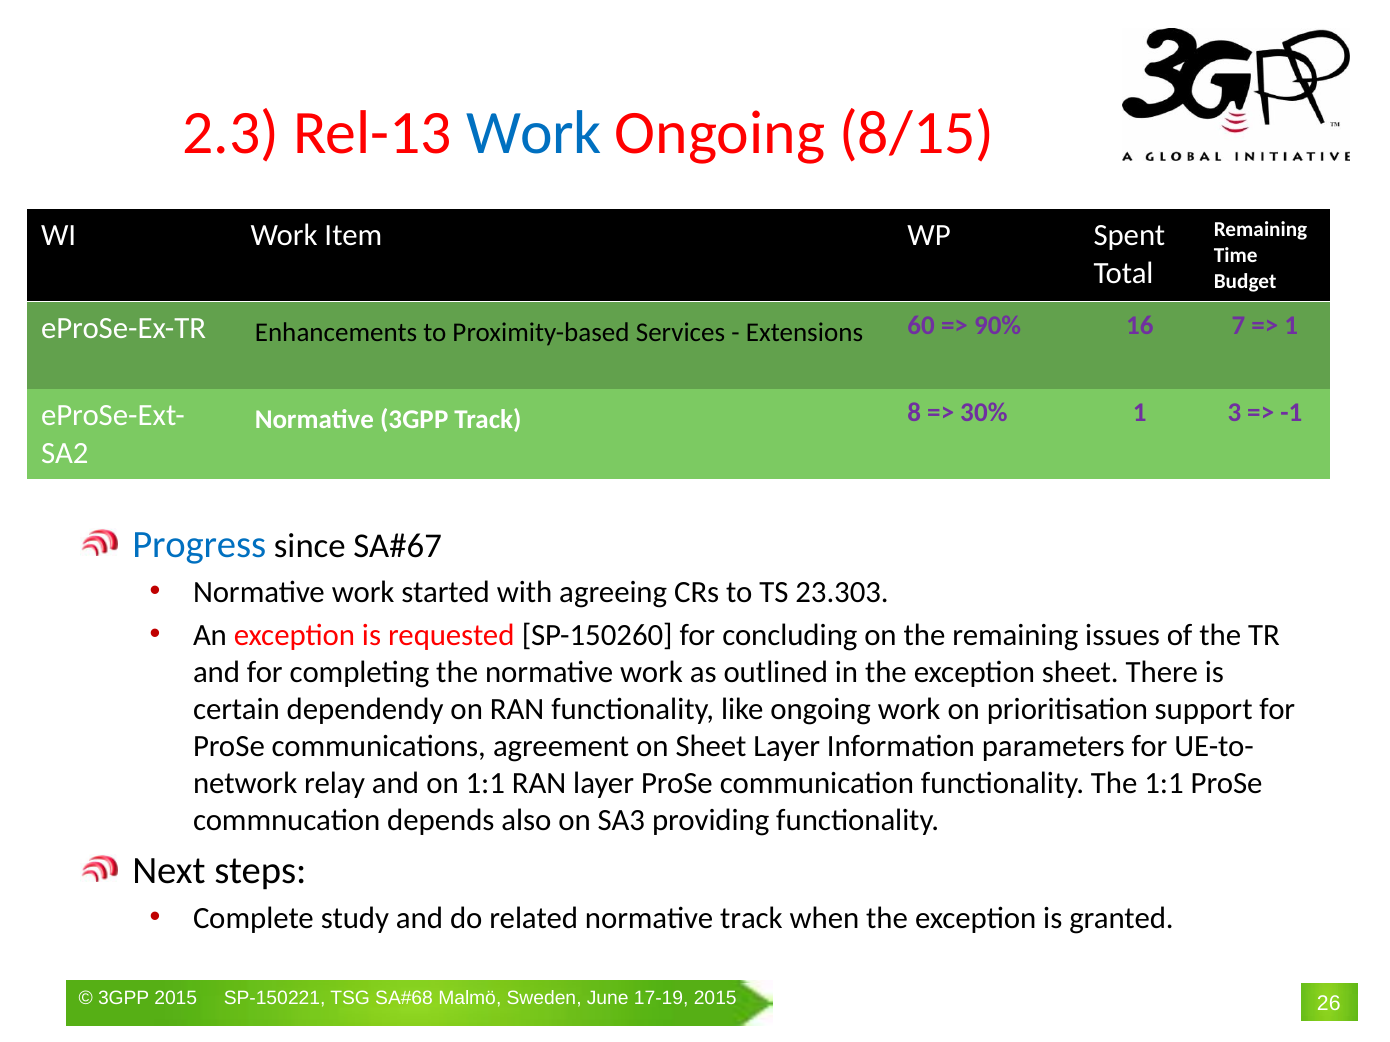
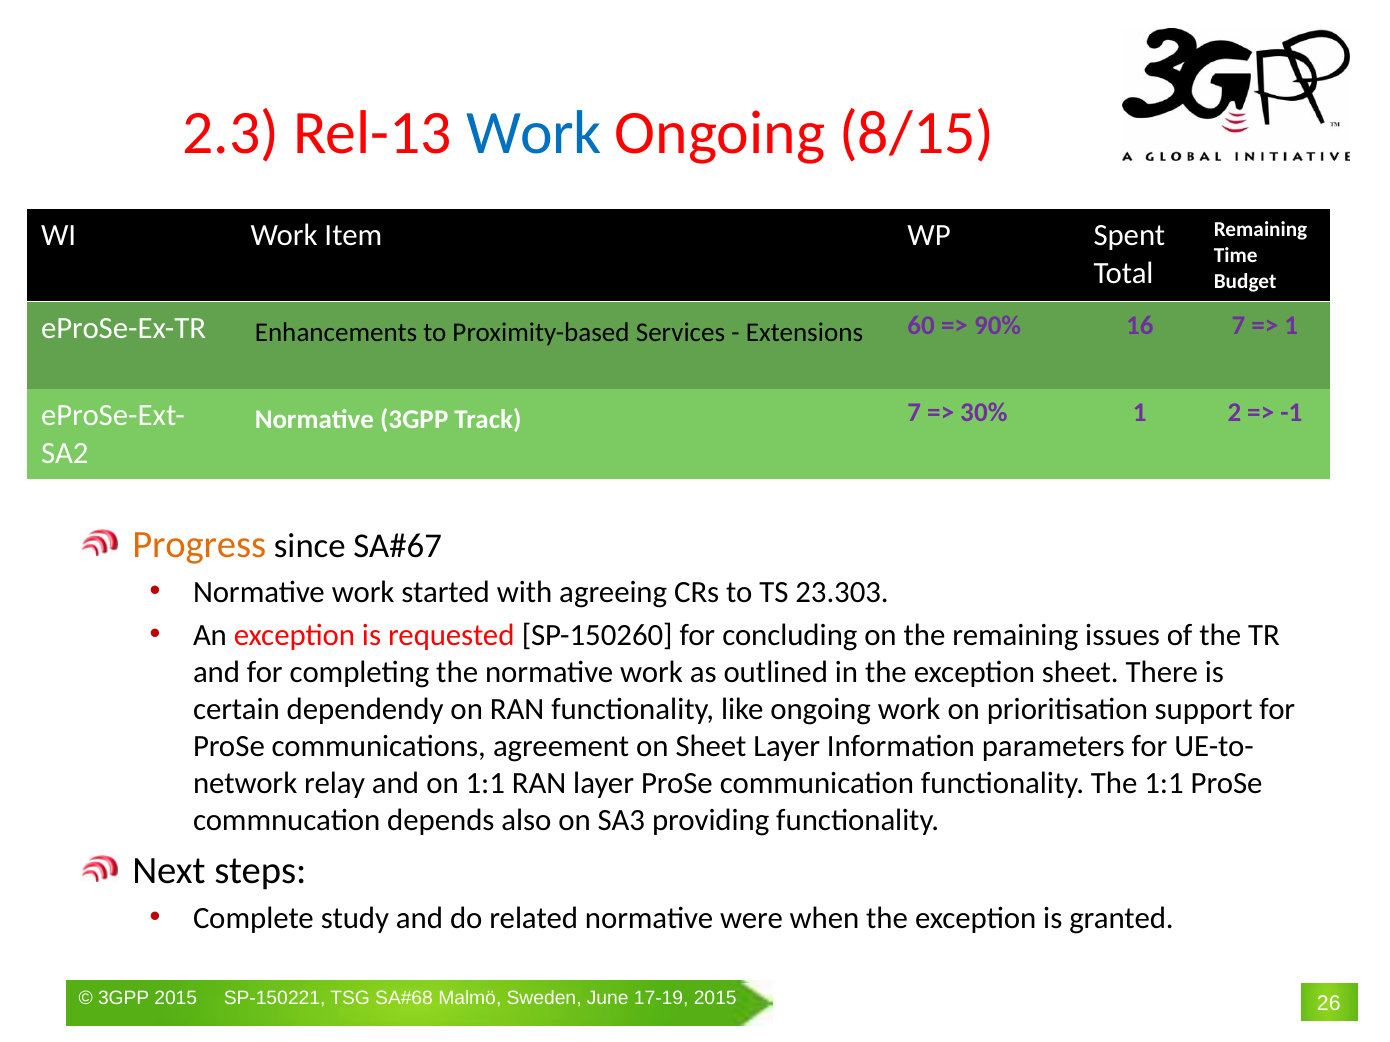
Track 8: 8 -> 7
3: 3 -> 2
Progress colour: blue -> orange
normative track: track -> were
